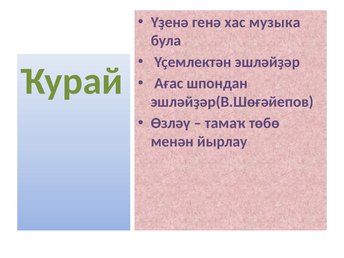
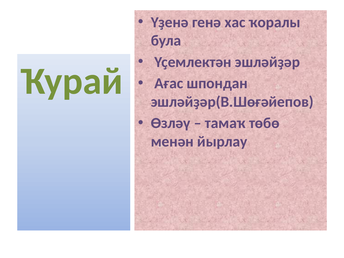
музыка: музыка -> ҡоралы
